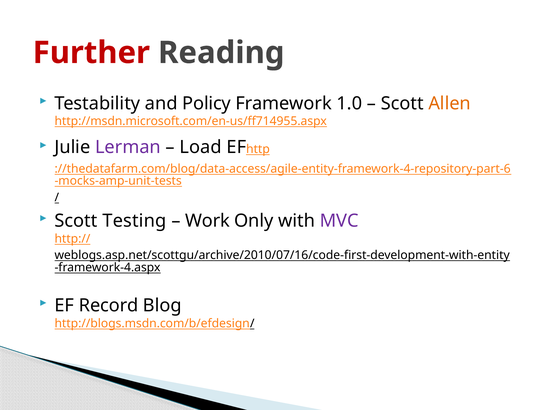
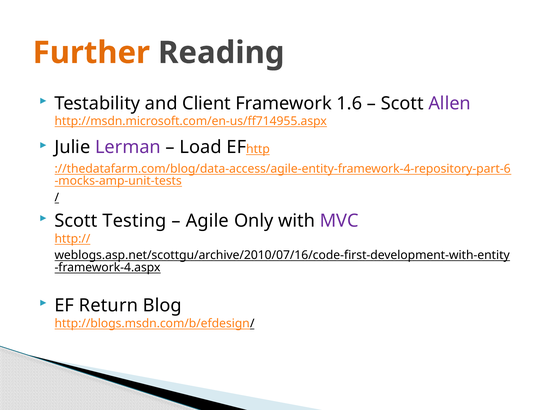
Further colour: red -> orange
Policy: Policy -> Client
1.0: 1.0 -> 1.6
Allen colour: orange -> purple
Work: Work -> Agile
Record: Record -> Return
